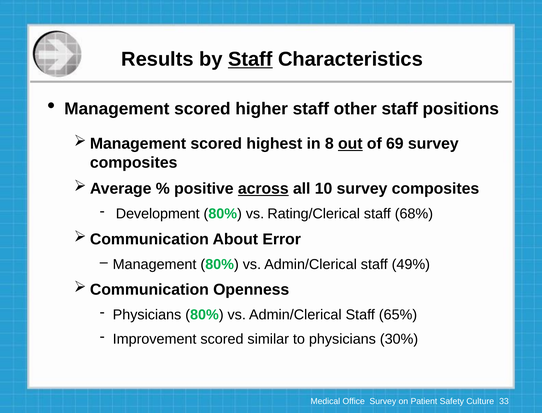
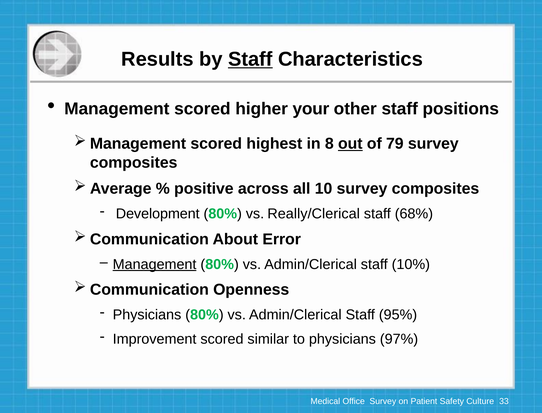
higher staff: staff -> your
69: 69 -> 79
across underline: present -> none
Rating/Clerical: Rating/Clerical -> Really/Clerical
Management at (155, 264) underline: none -> present
49%: 49% -> 10%
65%: 65% -> 95%
30%: 30% -> 97%
